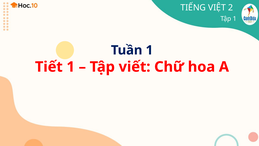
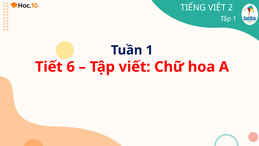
Tiết 1: 1 -> 6
